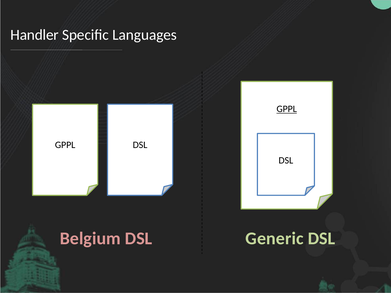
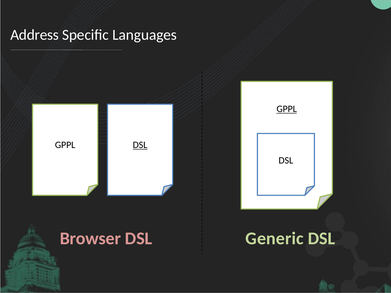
Handler: Handler -> Address
DSL at (140, 145) underline: none -> present
Belgium: Belgium -> Browser
